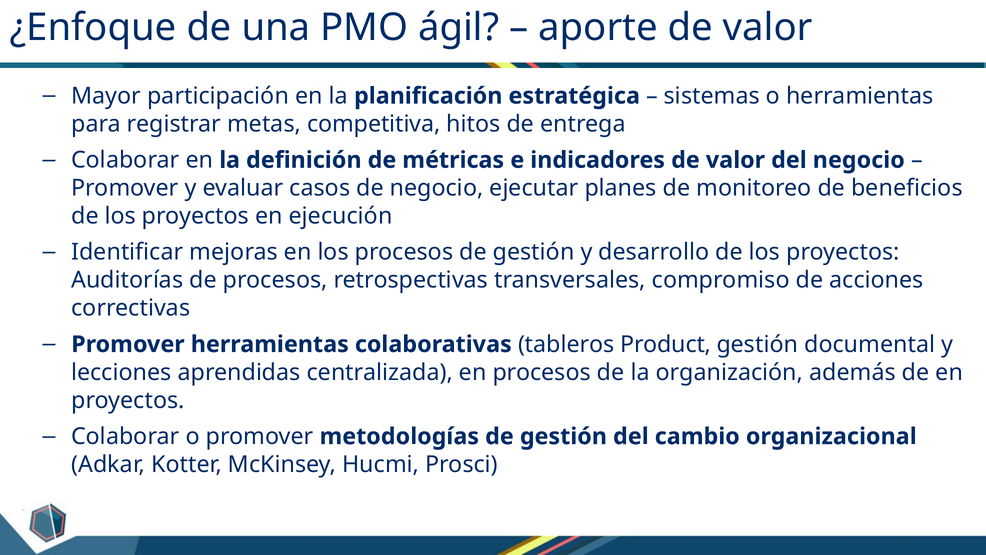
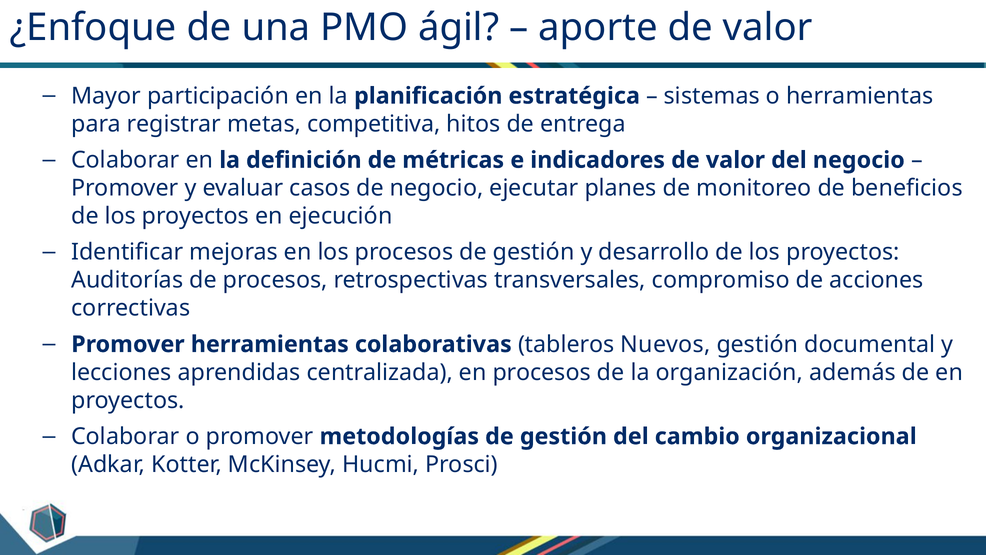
Product: Product -> Nuevos
